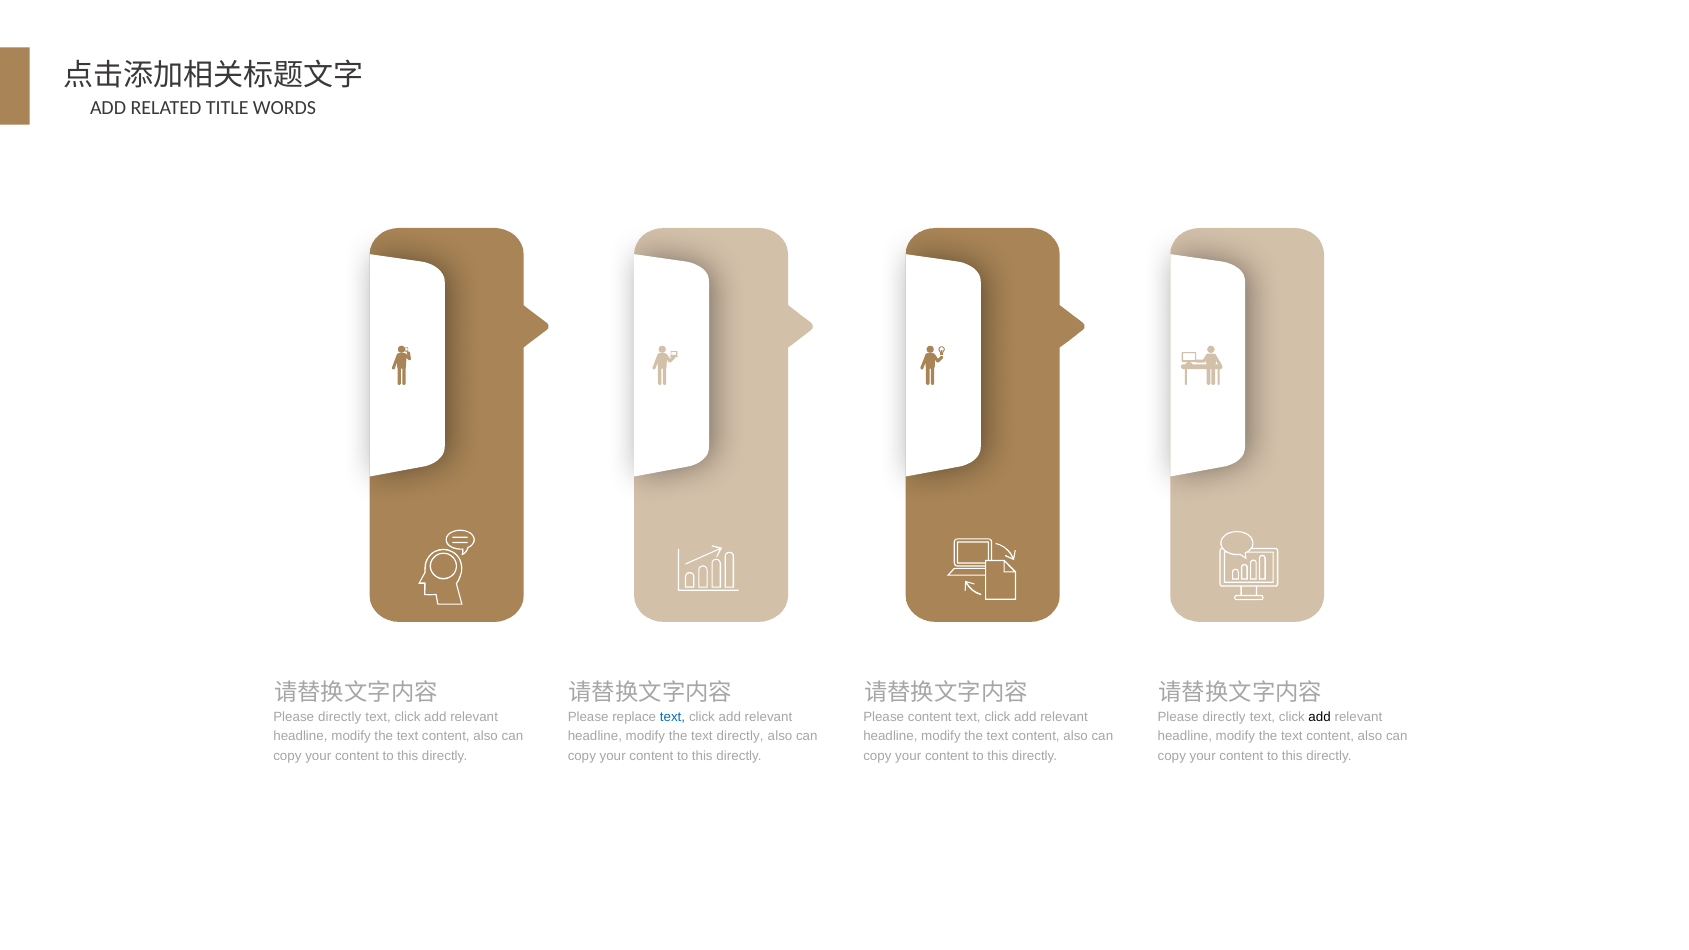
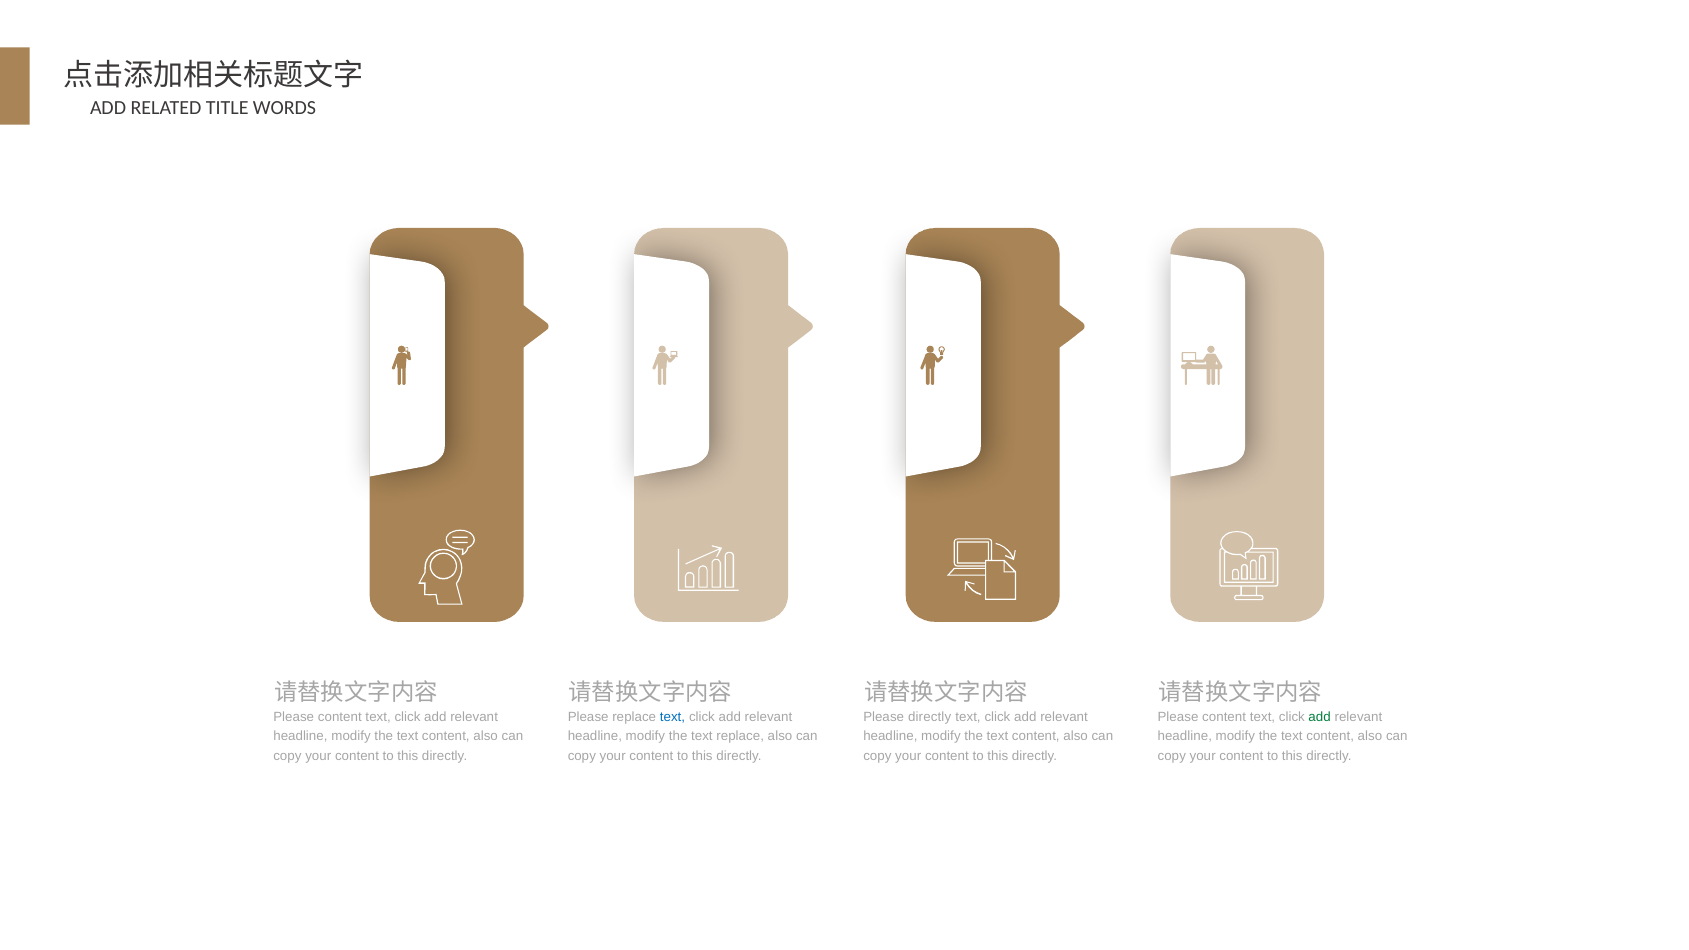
directly at (340, 717): directly -> content
Please content: content -> directly
directly at (1224, 717): directly -> content
add at (1320, 717) colour: black -> green
text directly: directly -> replace
